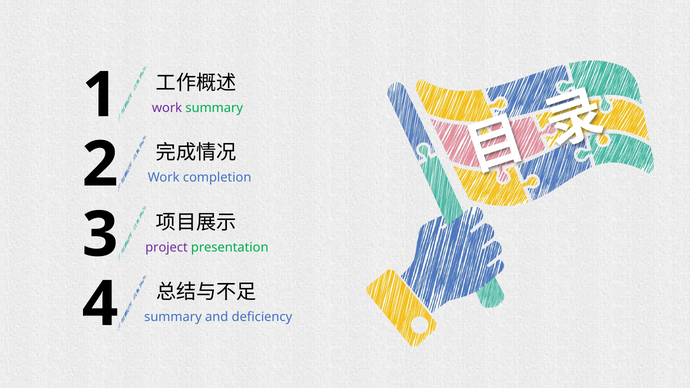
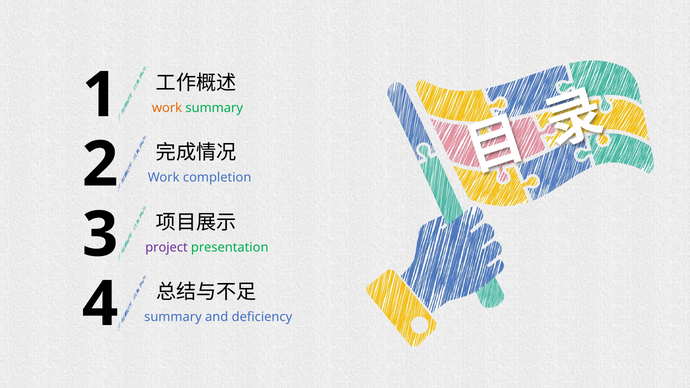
work at (167, 108) colour: purple -> orange
